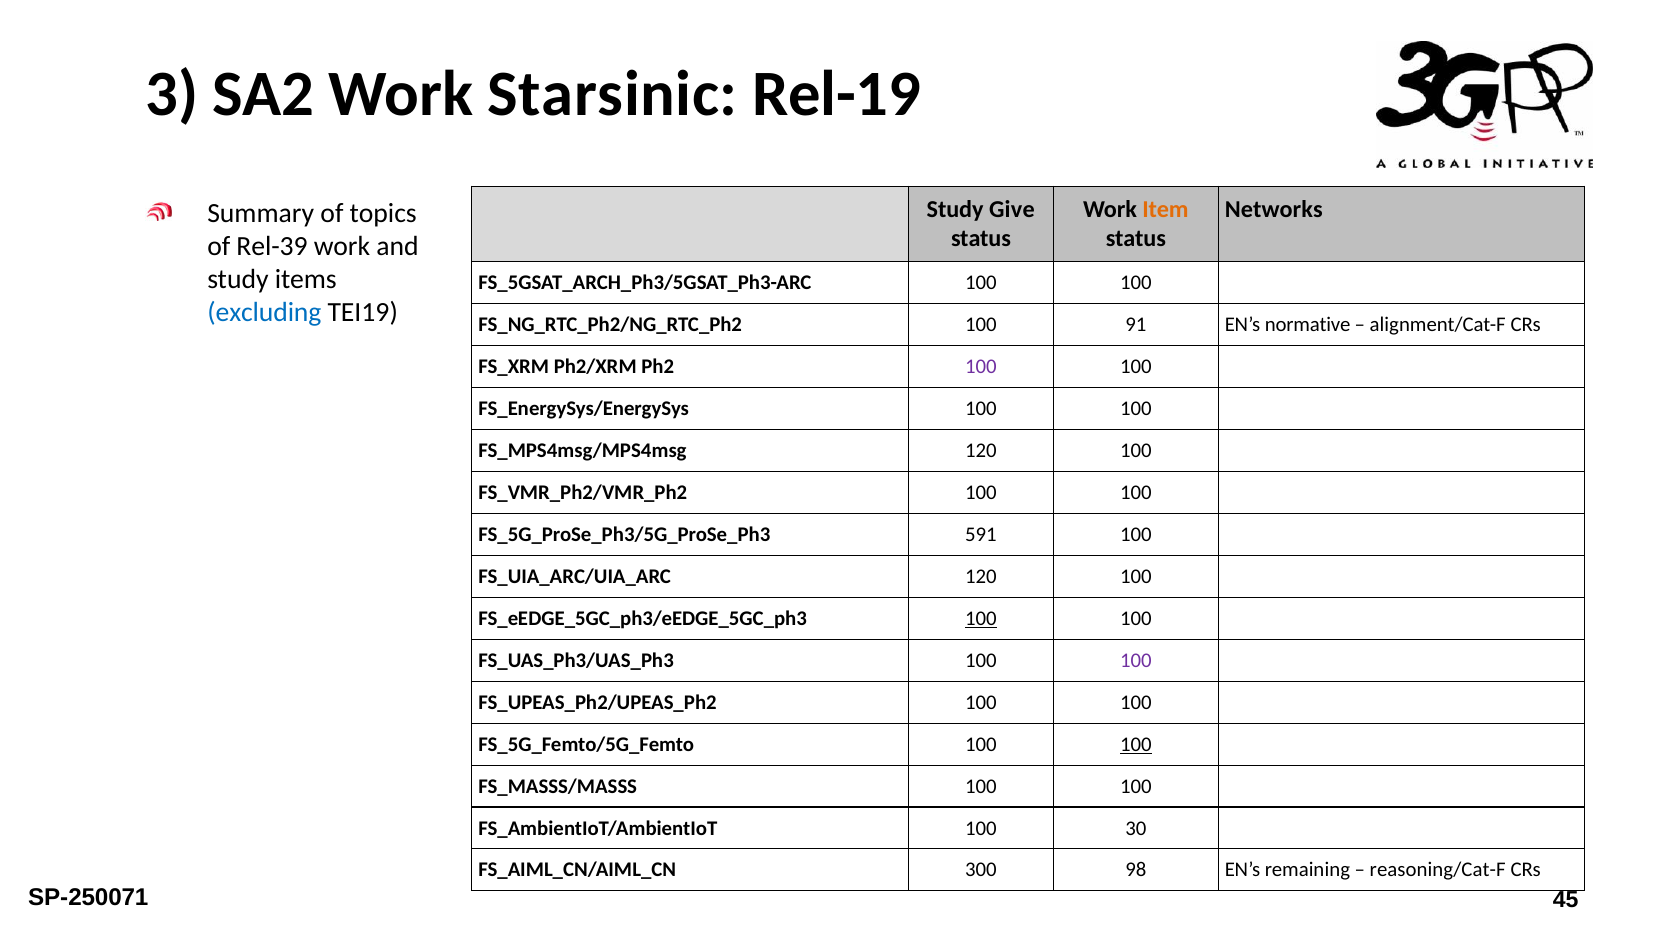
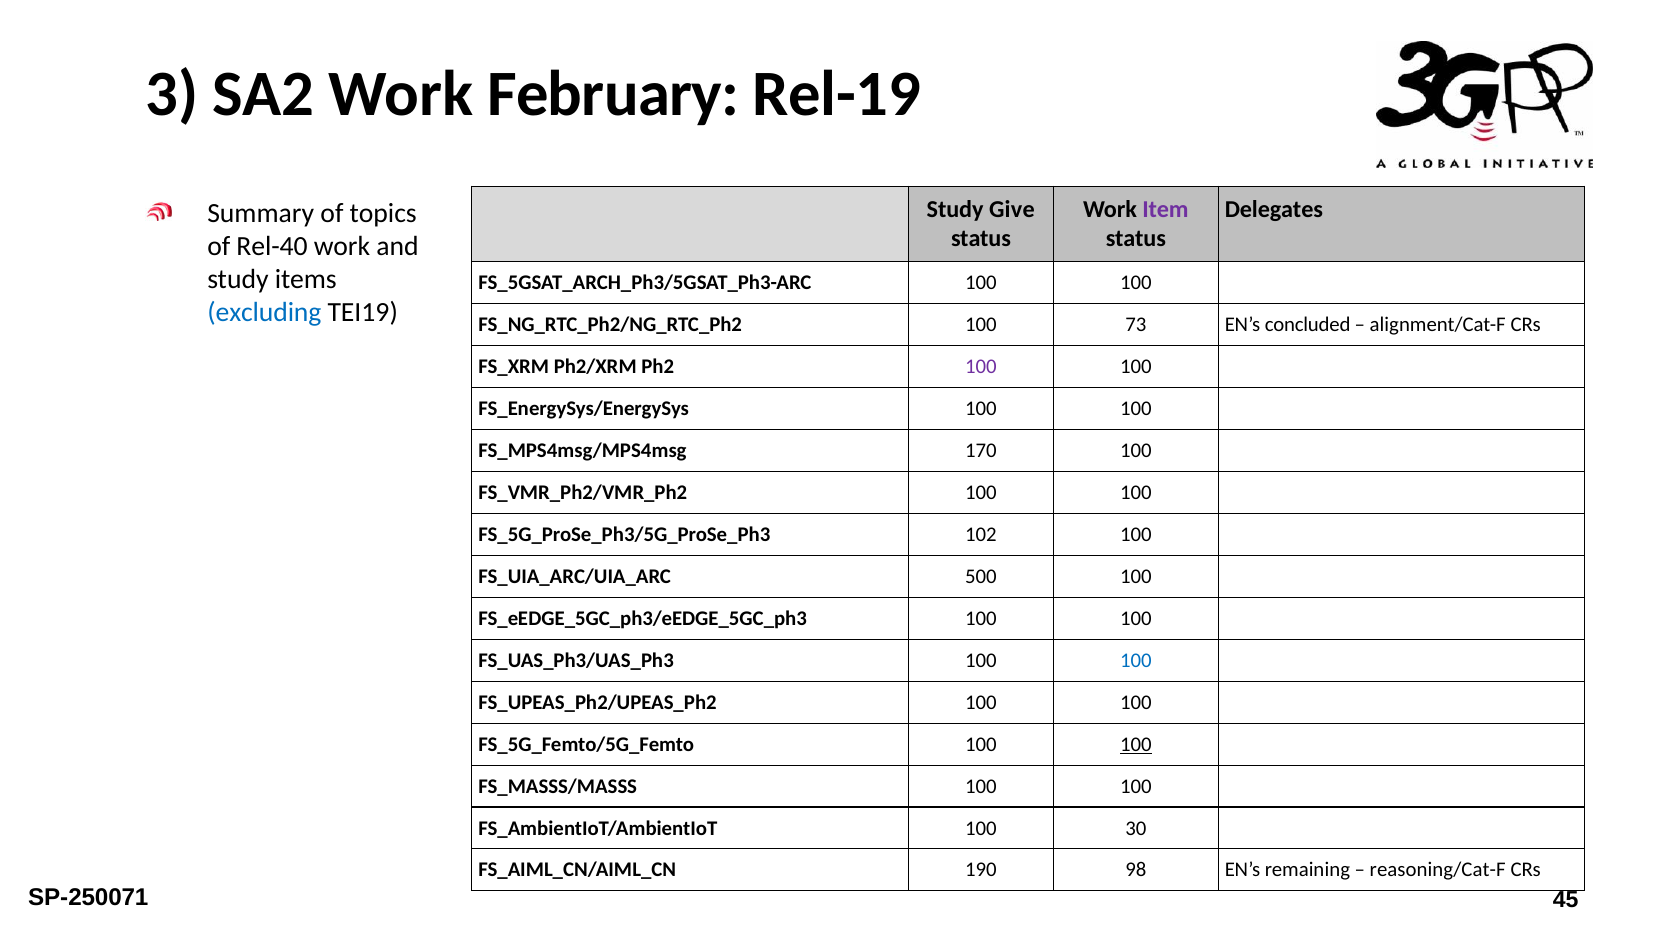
Starsinic: Starsinic -> February
Item colour: orange -> purple
Networks: Networks -> Delegates
Rel-39: Rel-39 -> Rel-40
91: 91 -> 73
normative: normative -> concluded
120 at (981, 451): 120 -> 170
591: 591 -> 102
120 at (981, 576): 120 -> 500
100 at (981, 618) underline: present -> none
100 at (1136, 660) colour: purple -> blue
300: 300 -> 190
